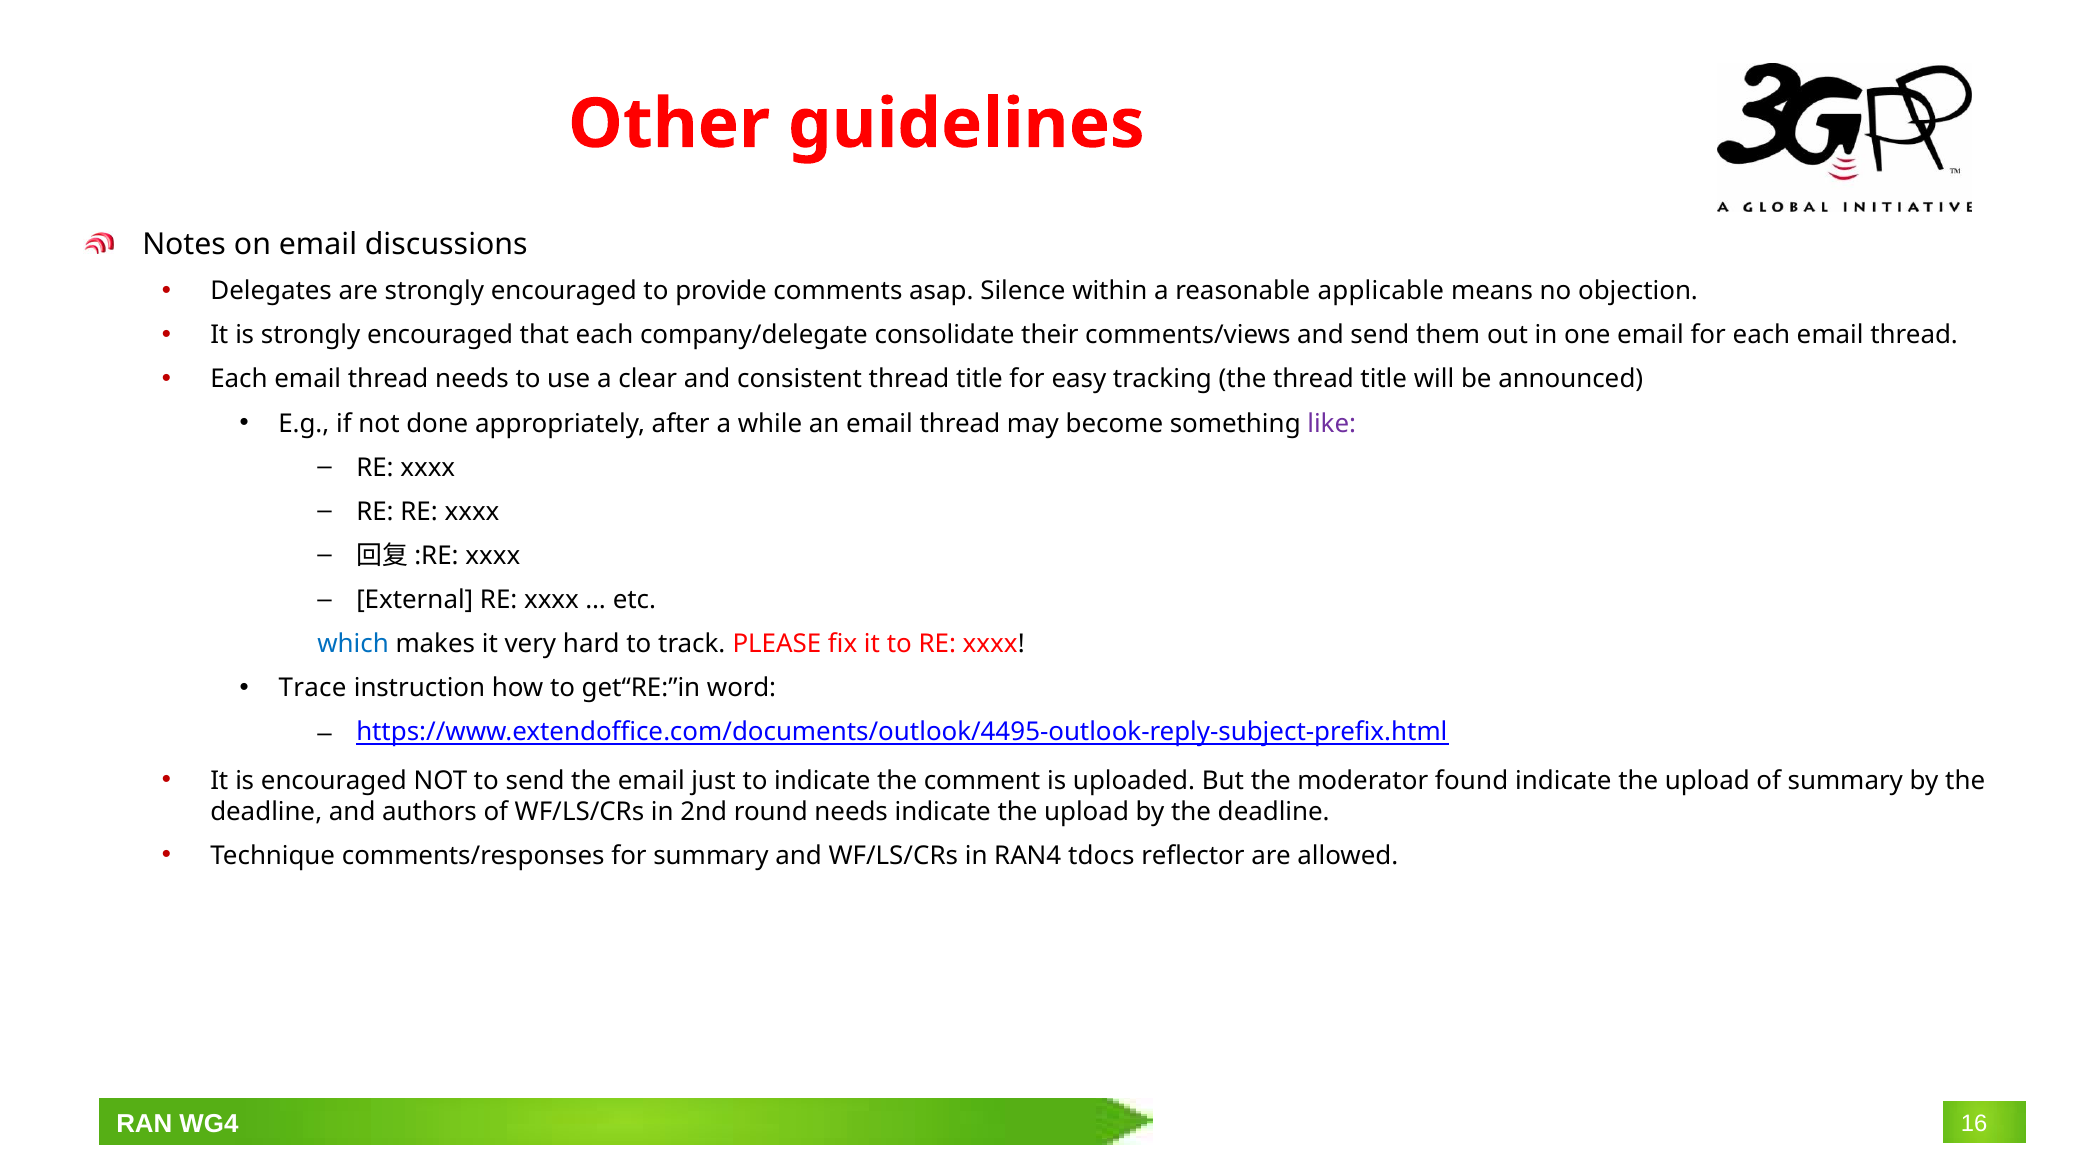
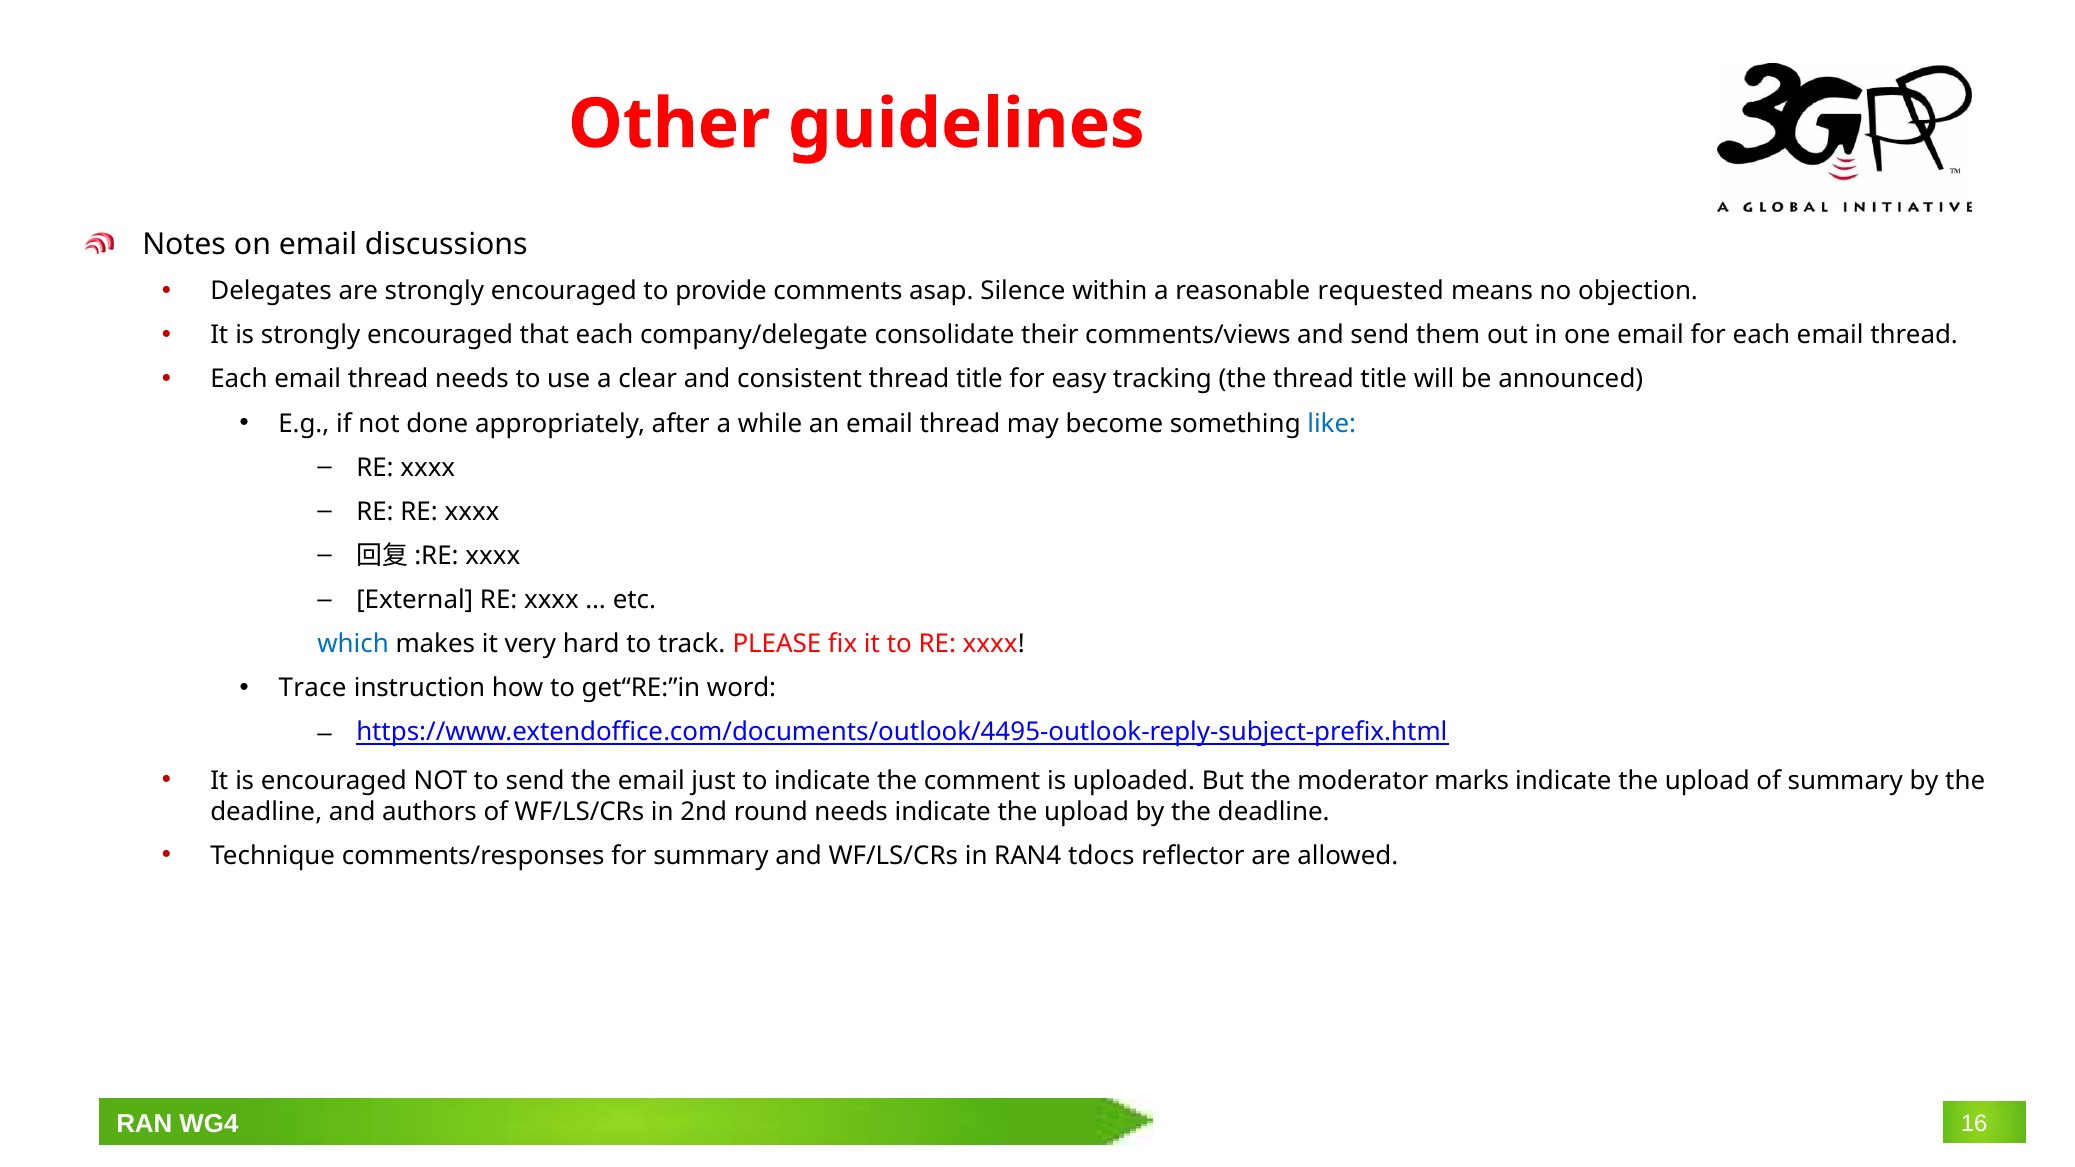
applicable: applicable -> requested
like colour: purple -> blue
found: found -> marks
